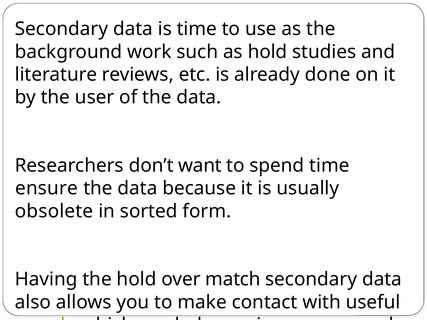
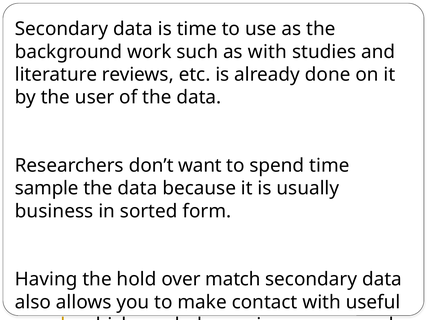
as hold: hold -> with
ensure: ensure -> sample
obsolete: obsolete -> business
